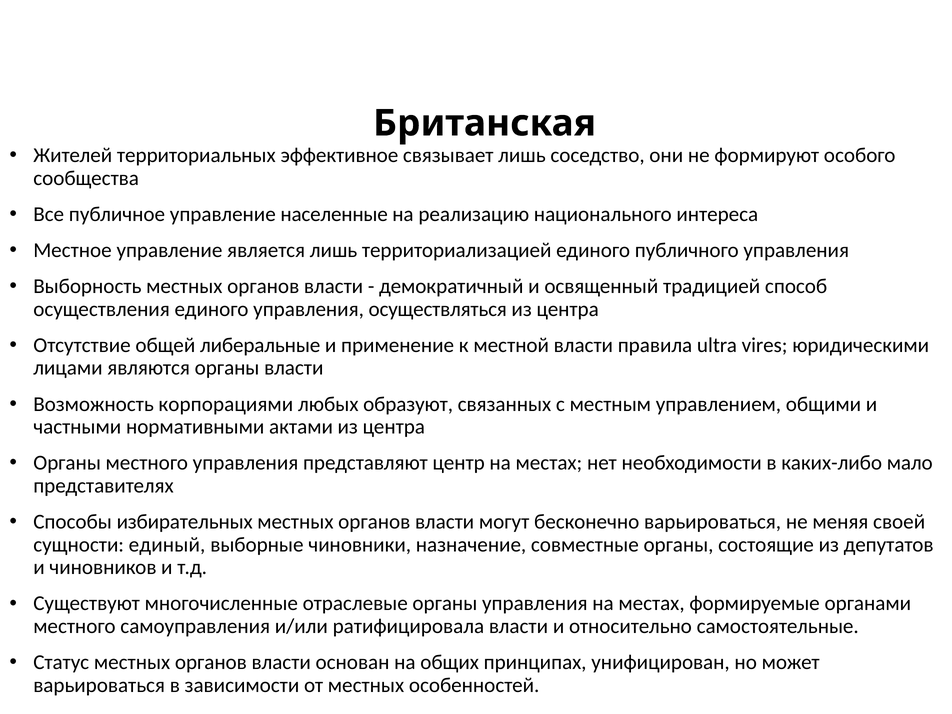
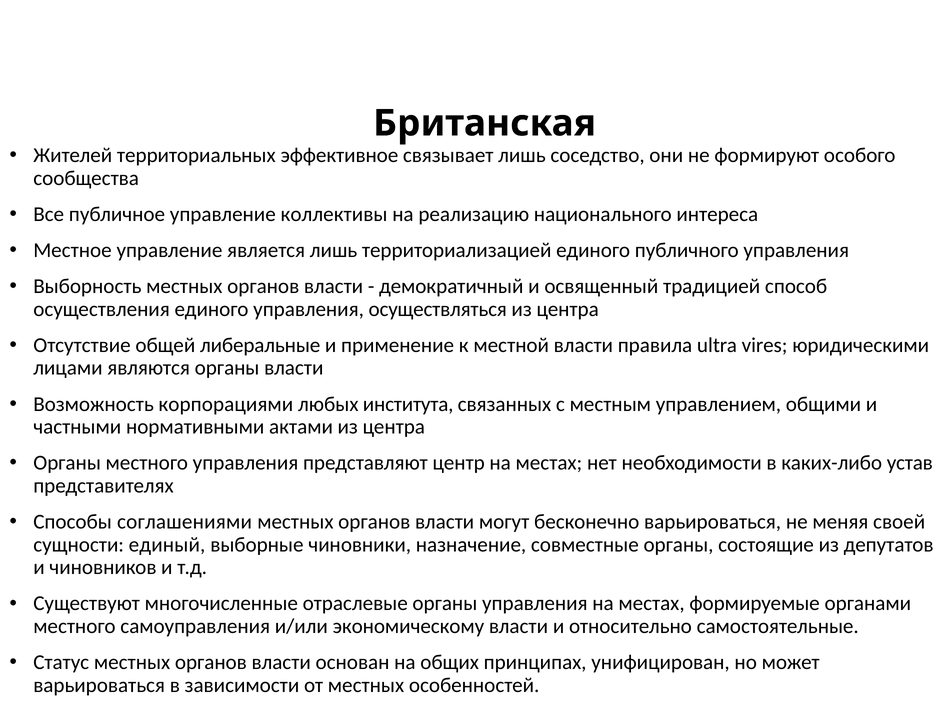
населенные: населенные -> коллективы
образуют: образуют -> института
мало: мало -> устав
избирательных: избирательных -> соглашениями
ратифицировала: ратифицировала -> экономическому
